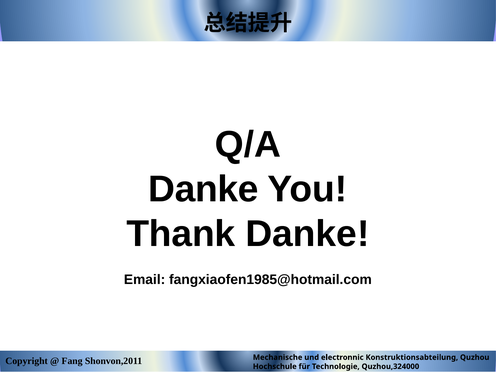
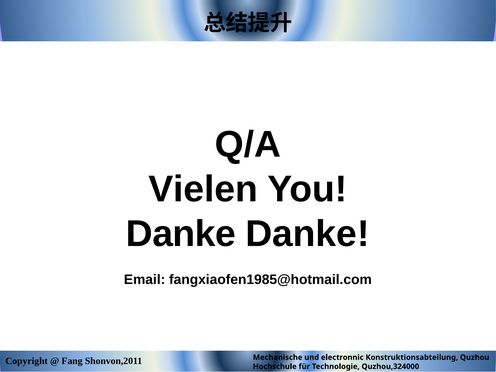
Danke at (203, 189): Danke -> Vielen
Thank at (181, 234): Thank -> Danke
